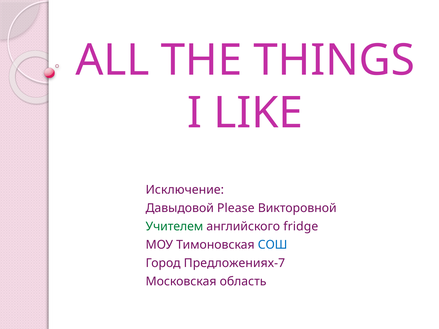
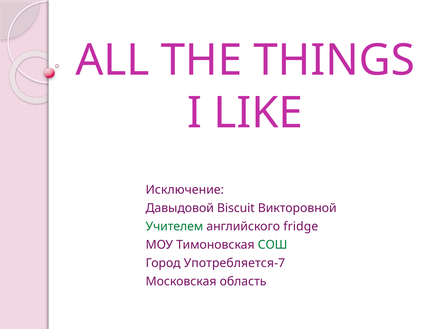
Please: Please -> Biscuit
СОШ colour: blue -> green
Предложениях-7: Предложениях-7 -> Употребляется-7
